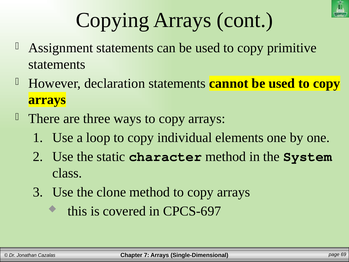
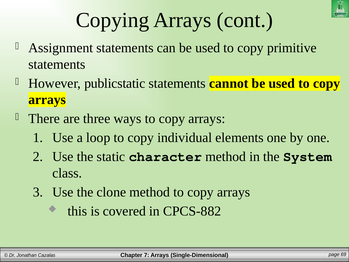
declaration: declaration -> publicstatic
CPCS-697: CPCS-697 -> CPCS-882
